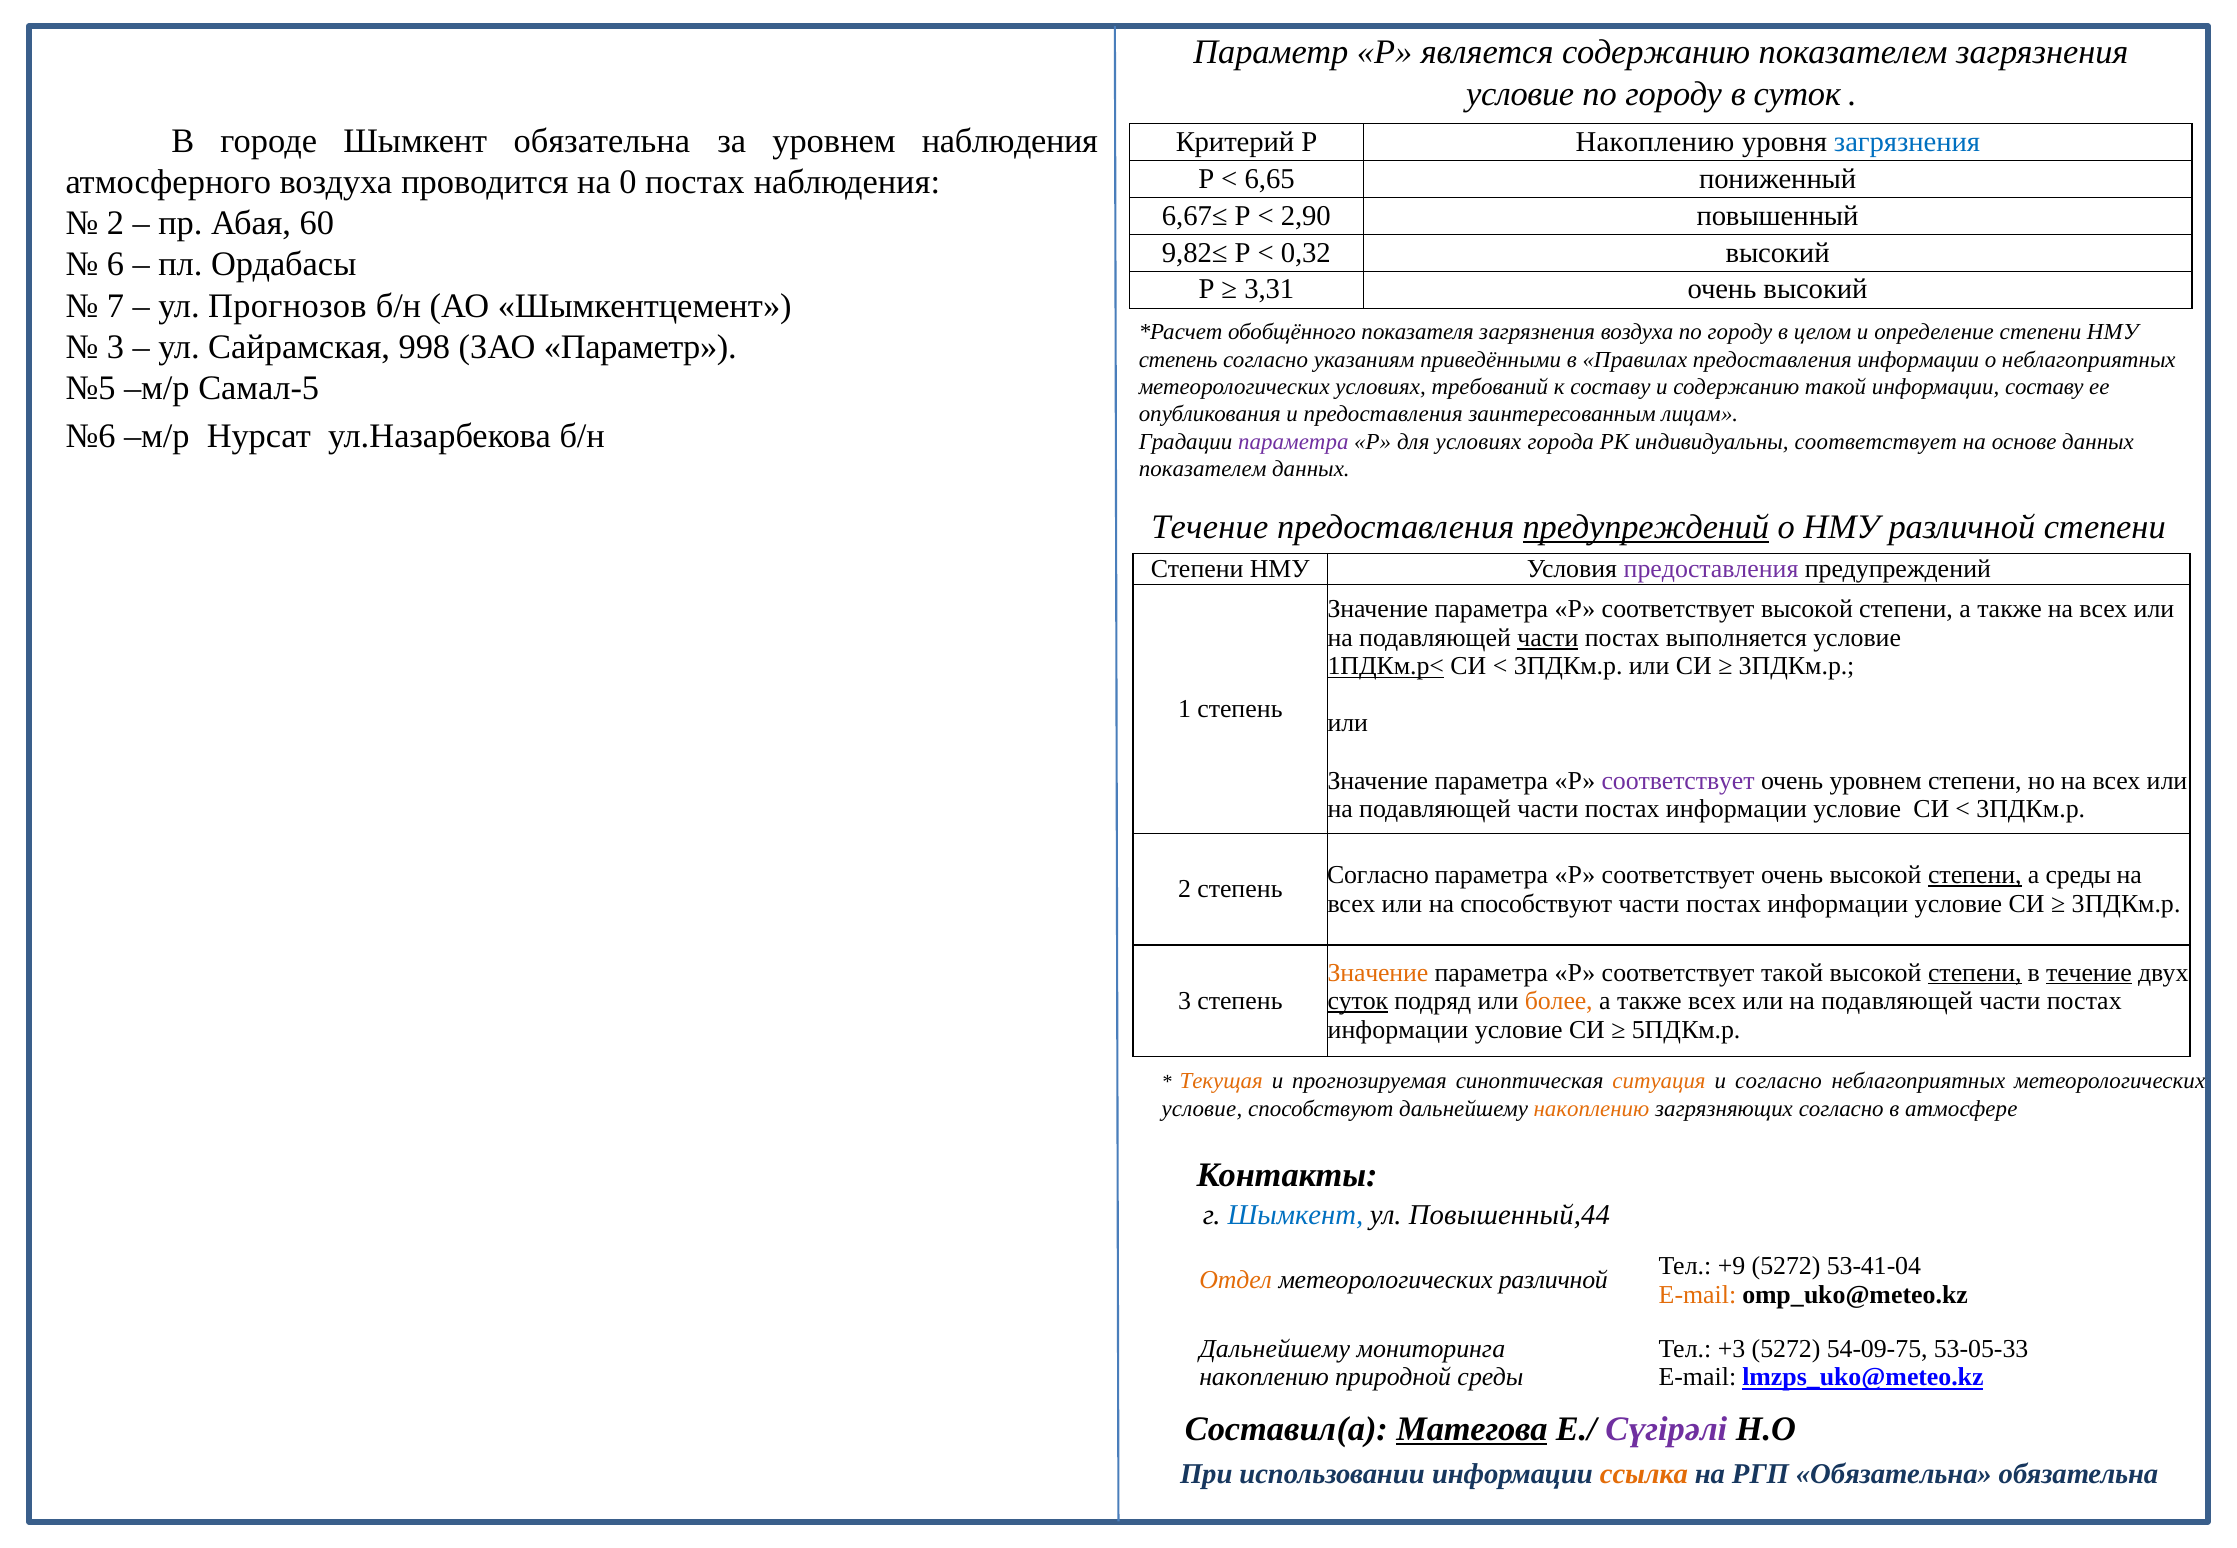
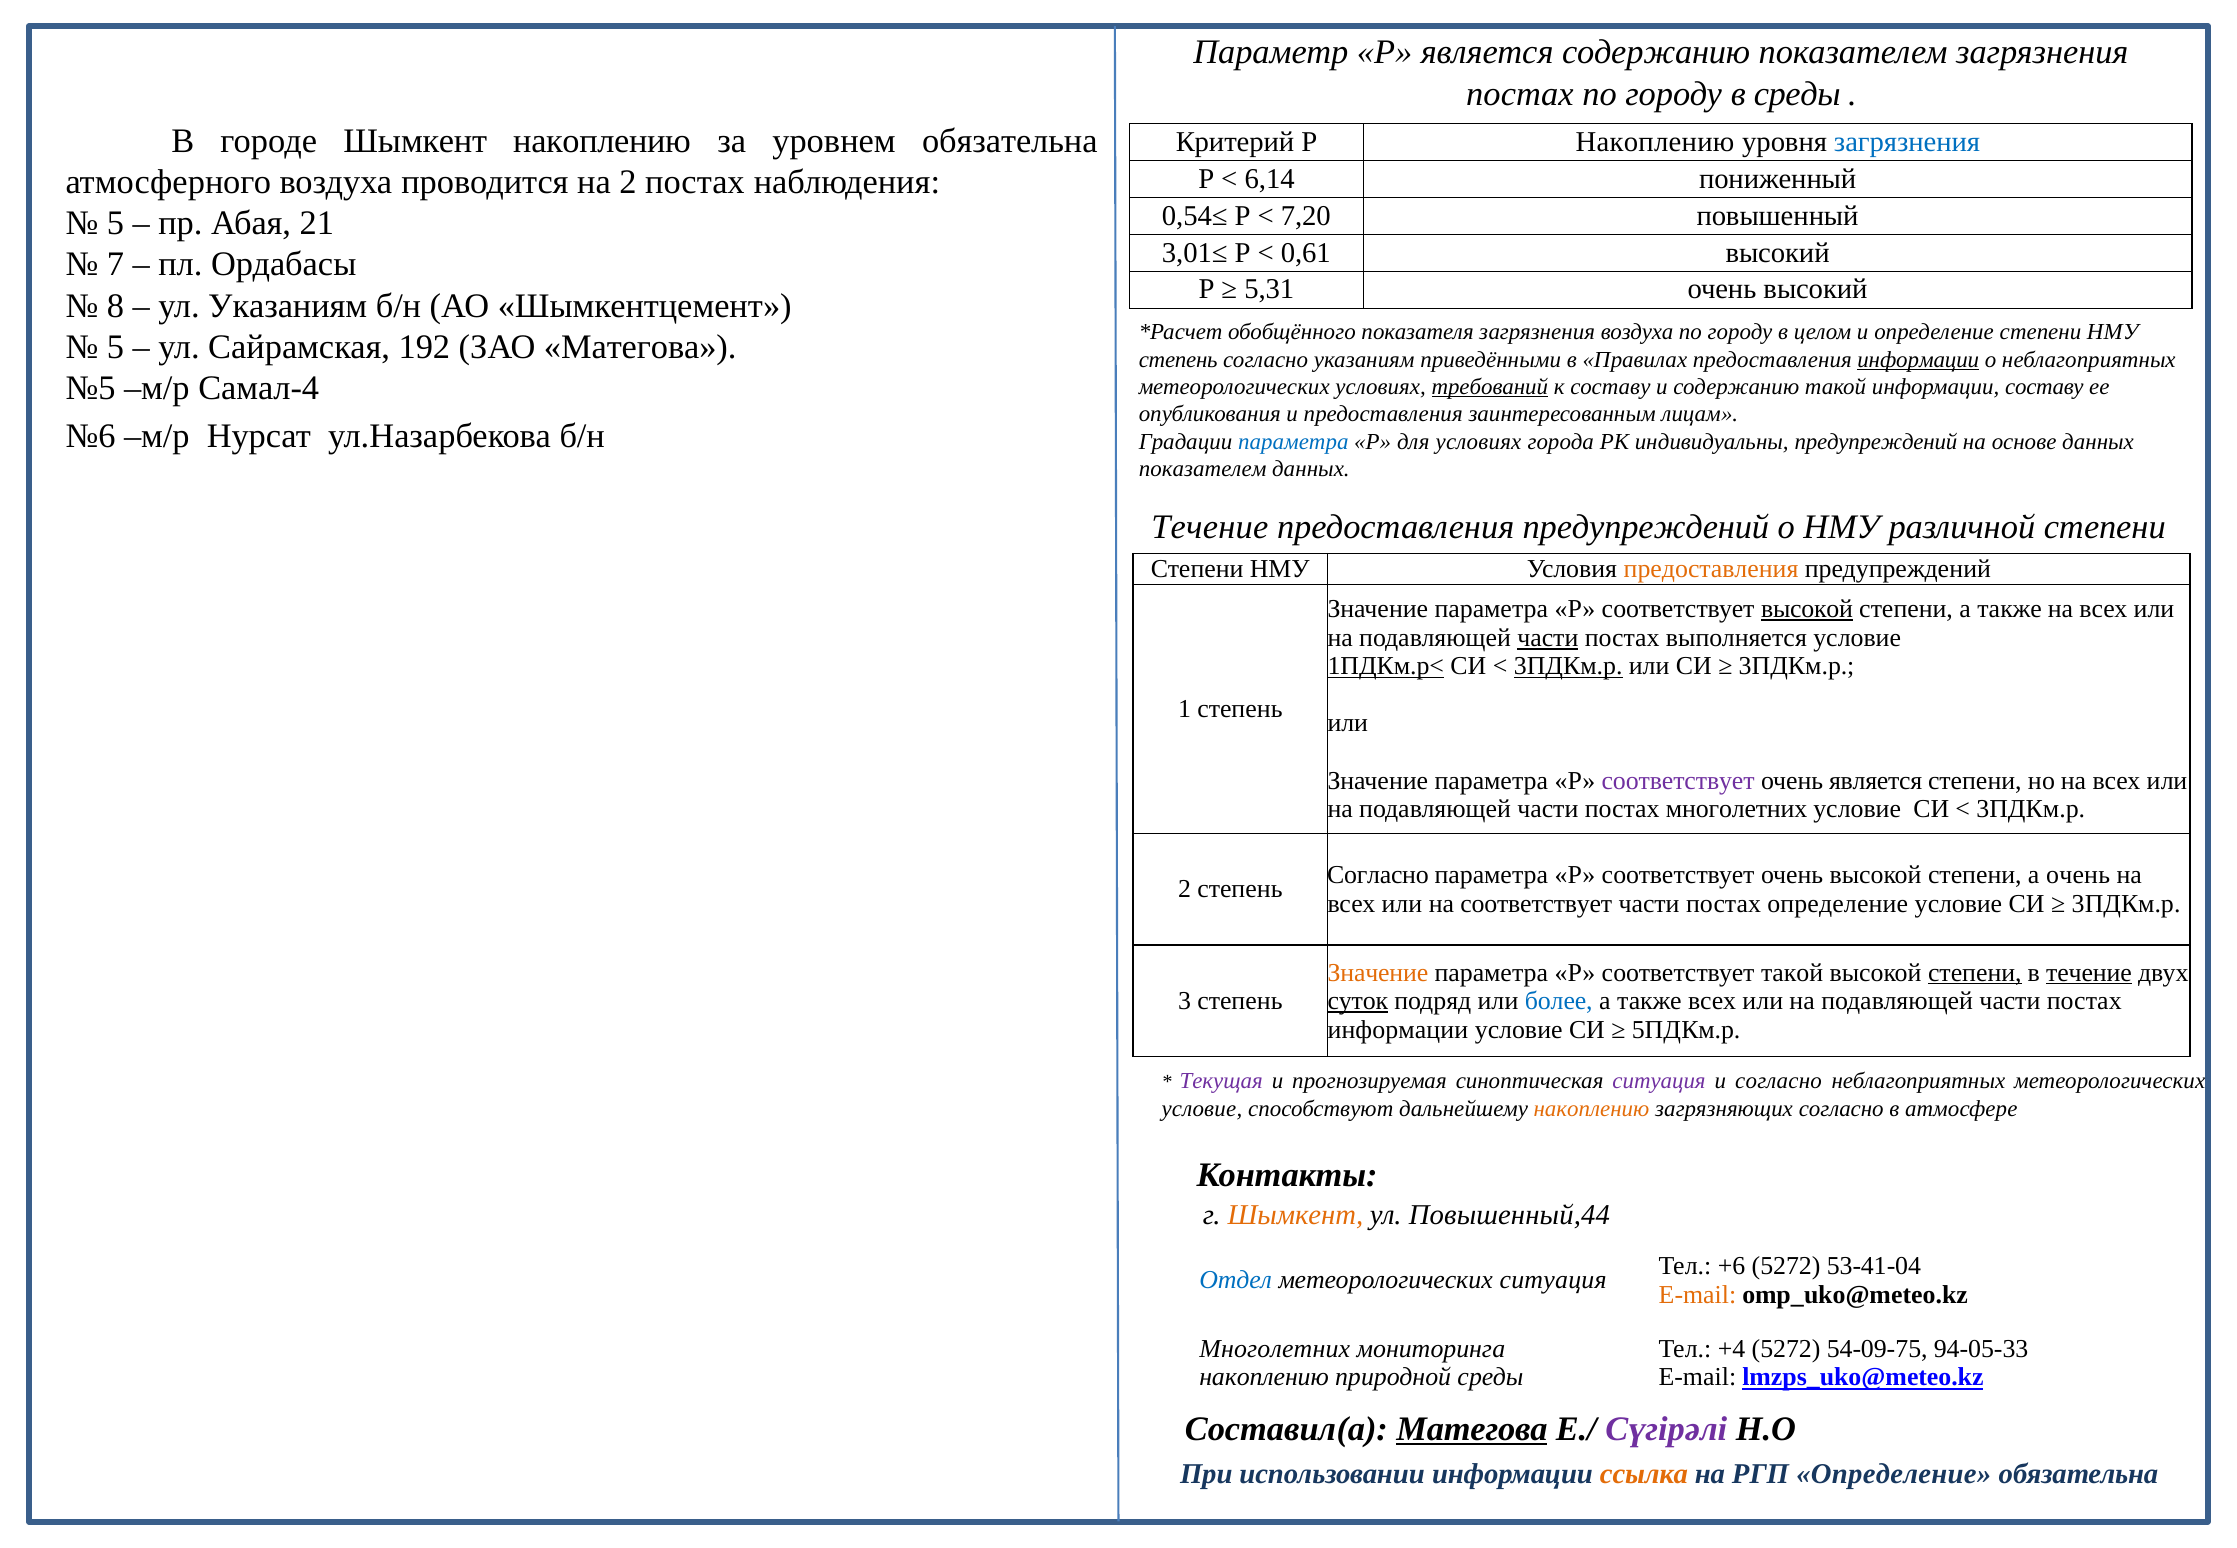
условие at (1520, 94): условие -> постах
в суток: суток -> среды
Шымкент обязательна: обязательна -> накоплению
уровнем наблюдения: наблюдения -> обязательна
6,65: 6,65 -> 6,14
на 0: 0 -> 2
6,67≤: 6,67≤ -> 0,54≤
2,90: 2,90 -> 7,20
2 at (116, 223): 2 -> 5
60: 60 -> 21
9,82≤: 9,82≤ -> 3,01≤
0,32: 0,32 -> 0,61
6: 6 -> 7
3,31: 3,31 -> 5,31
7: 7 -> 8
ул Прогнозов: Прогнозов -> Указаниям
3 at (116, 347): 3 -> 5
998: 998 -> 192
ЗАО Параметр: Параметр -> Матегова
информации at (1918, 360) underline: none -> present
Самал-5: Самал-5 -> Самал-4
требований underline: none -> present
параметра at (1293, 442) colour: purple -> blue
индивидуальны соответствует: соответствует -> предупреждений
предупреждений at (1646, 527) underline: present -> none
предоставления at (1711, 570) colour: purple -> orange
высокой at (1807, 609) underline: none -> present
3ПДКм.р at (1568, 667) underline: none -> present
очень уровнем: уровнем -> является
информации at (1736, 810): информации -> многолетних
степени at (1975, 875) underline: present -> none
а среды: среды -> очень
на способствуют: способствуют -> соответствует
информации at (1838, 904): информации -> определение
более colour: orange -> blue
Текущая colour: orange -> purple
ситуация at (1659, 1082) colour: orange -> purple
Шымкент at (1295, 1216) colour: blue -> orange
+9: +9 -> +6
Отдел colour: orange -> blue
метеорологических различной: различной -> ситуация
Дальнейшему at (1275, 1349): Дальнейшему -> Многолетних
+3: +3 -> +4
53-05-33: 53-05-33 -> 94-05-33
РГП Обязательна: Обязательна -> Определение
